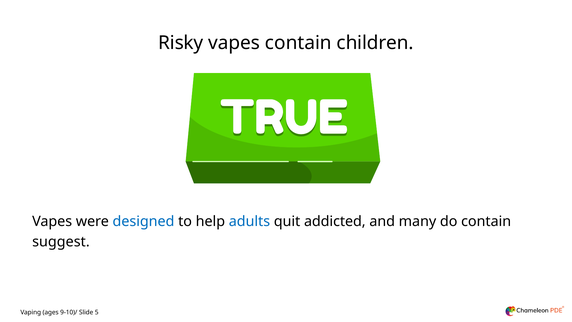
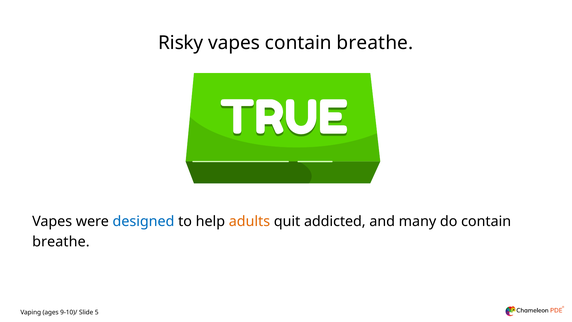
vapes contain children: children -> breathe
adults colour: blue -> orange
suggest at (61, 241): suggest -> breathe
